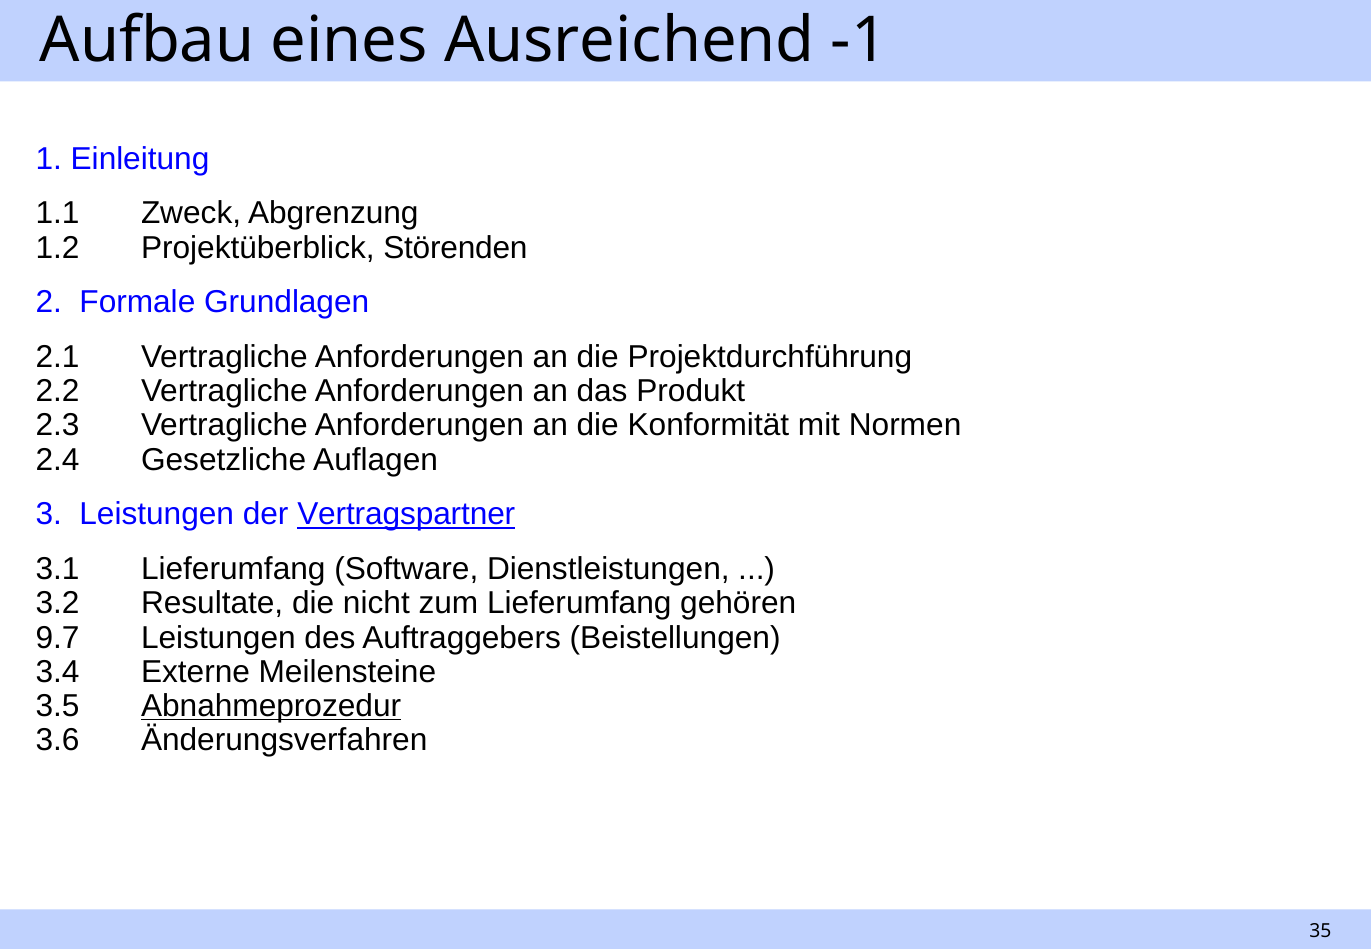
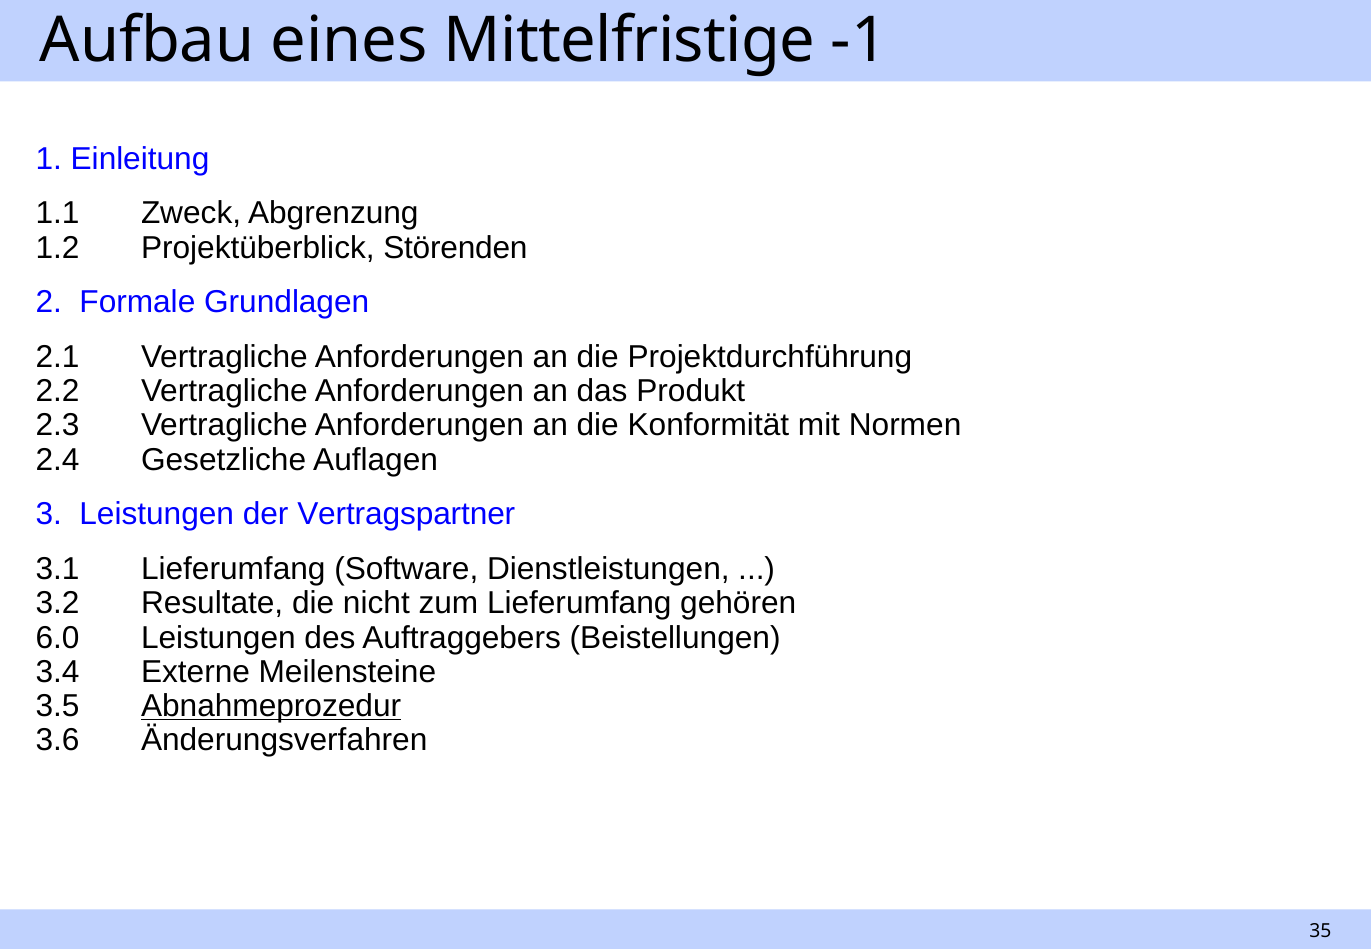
Ausreichend: Ausreichend -> Mittelfristige
Vertragspartner underline: present -> none
9.7: 9.7 -> 6.0
